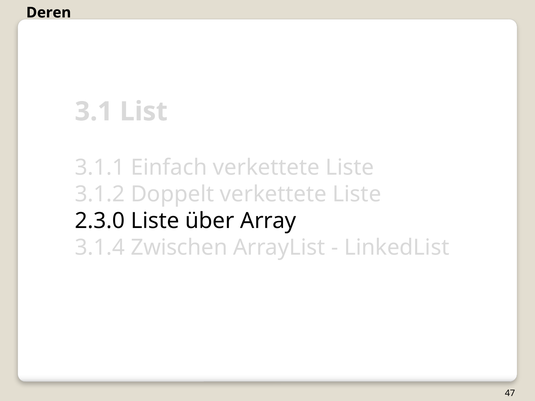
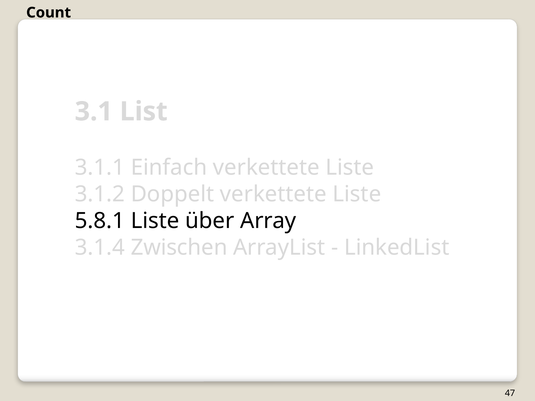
Deren: Deren -> Count
2.3.0: 2.3.0 -> 5.8.1
